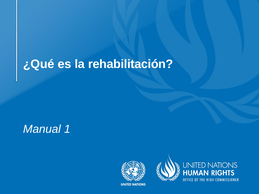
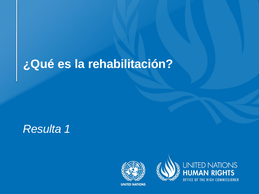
Manual: Manual -> Resulta
